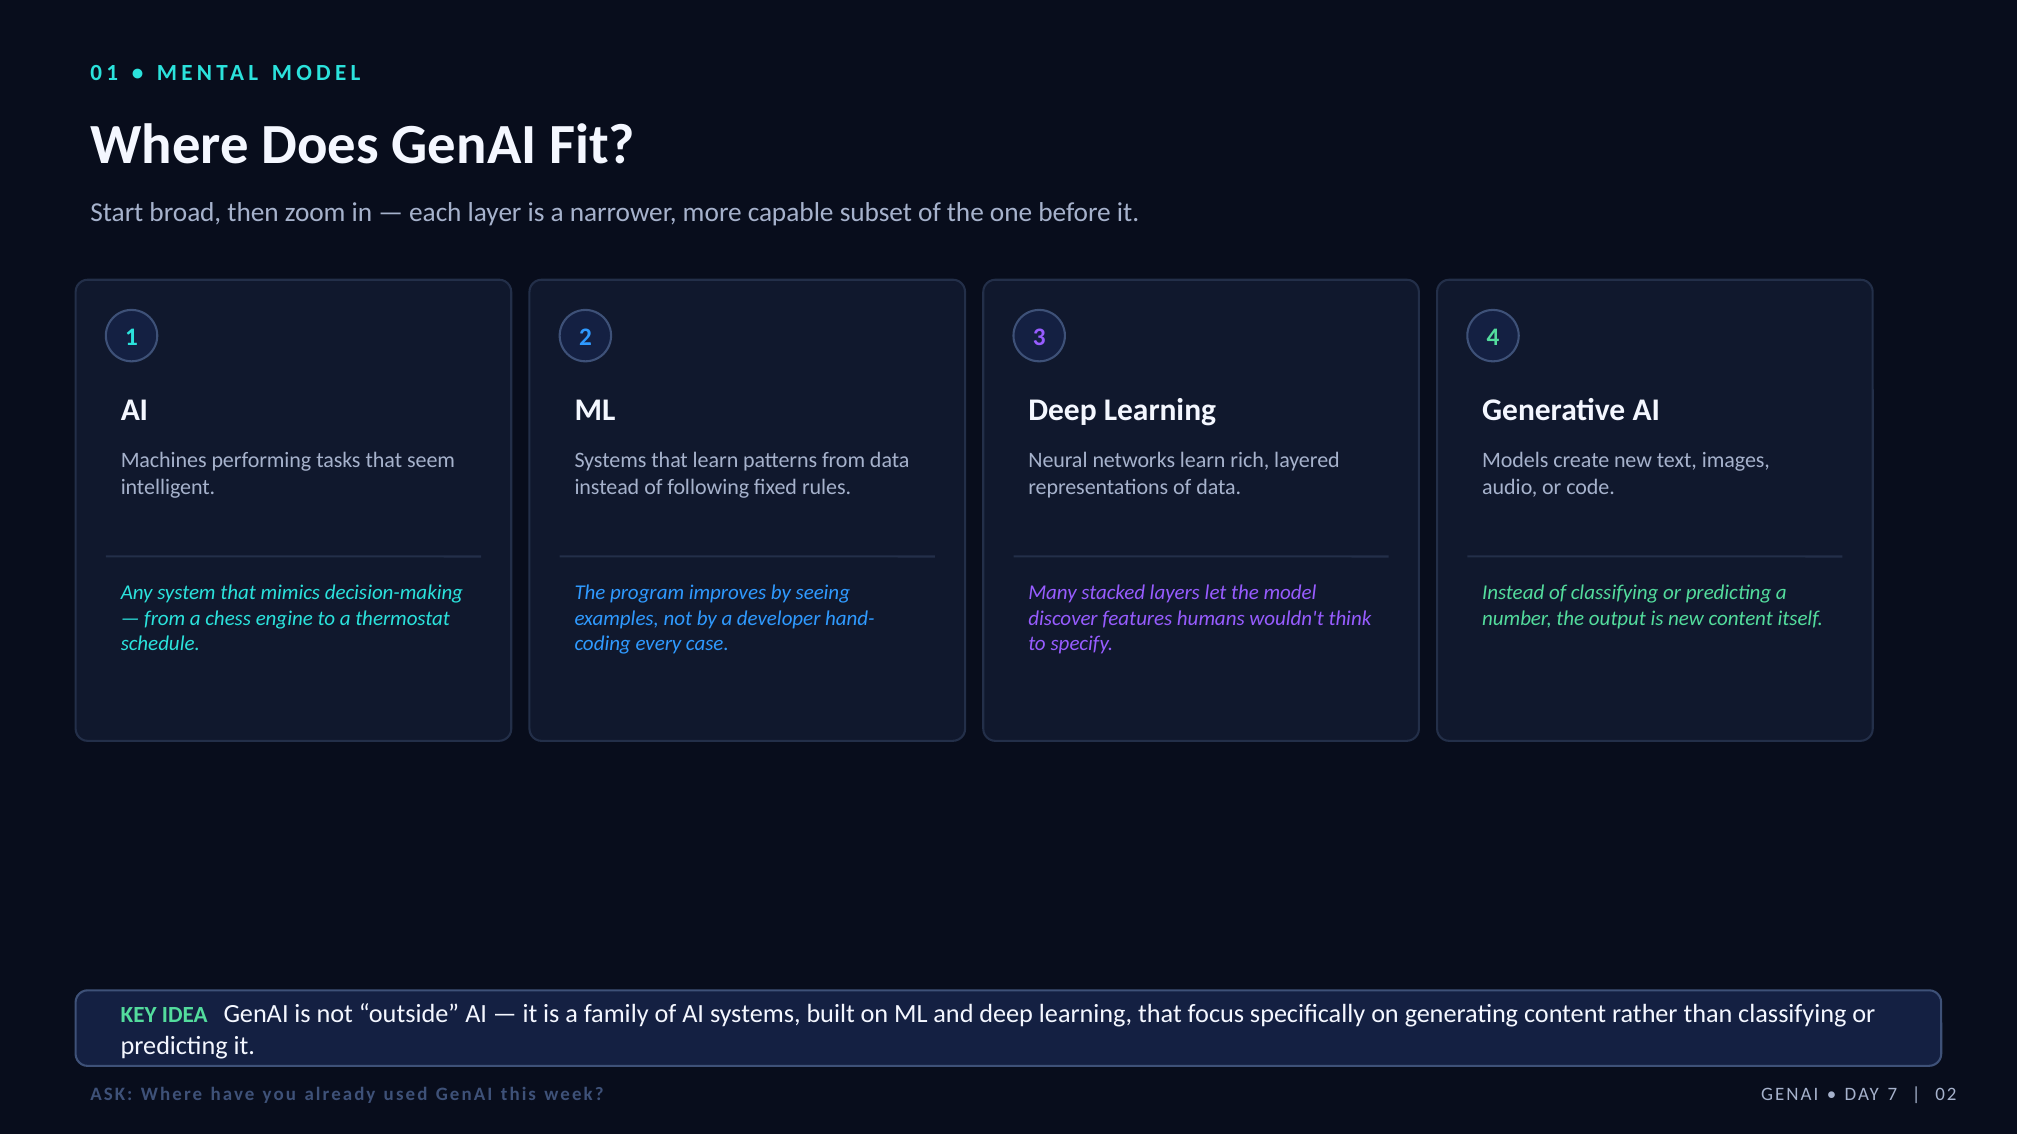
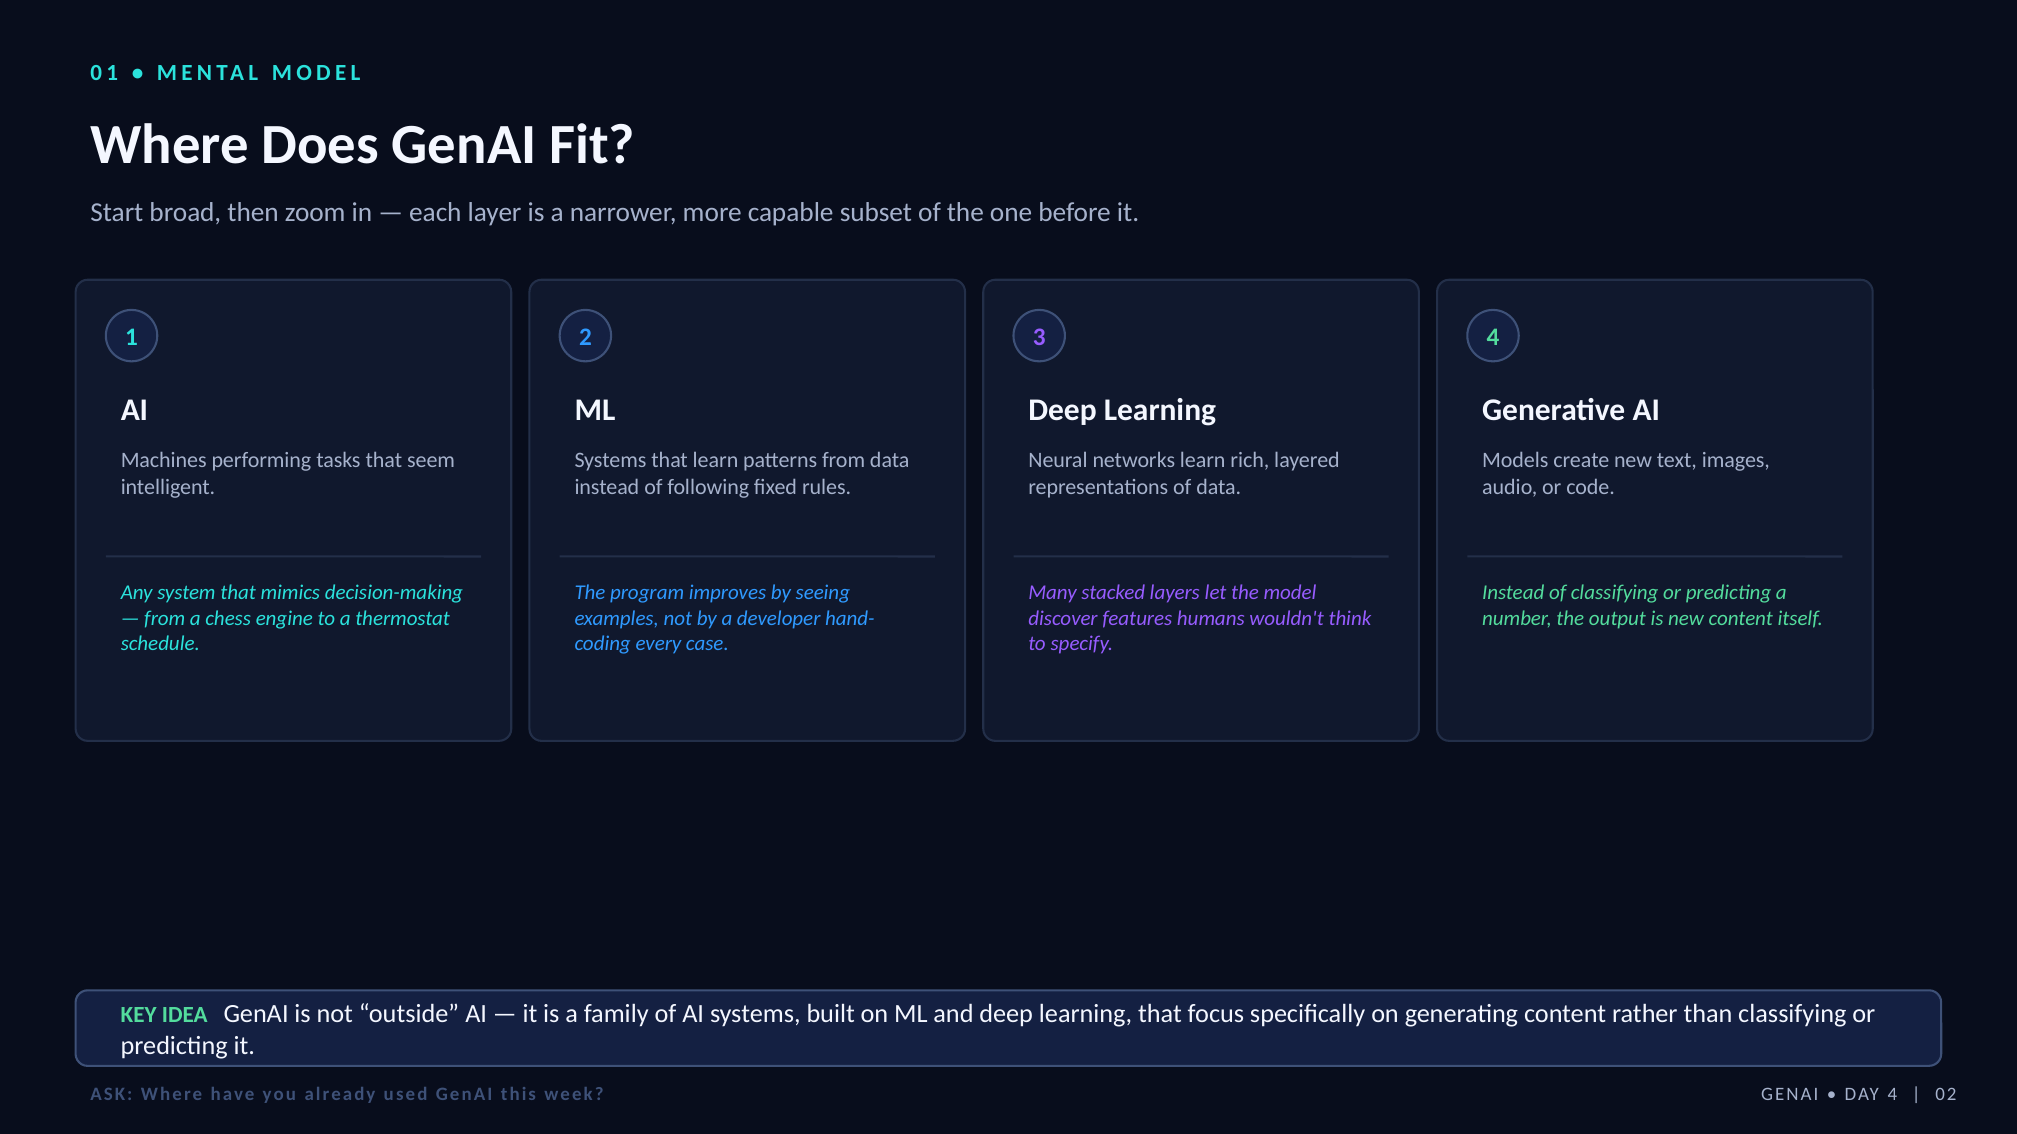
DAY 7: 7 -> 4
